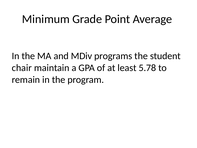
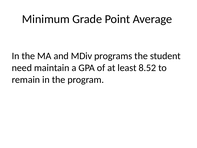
chair: chair -> need
5.78: 5.78 -> 8.52
